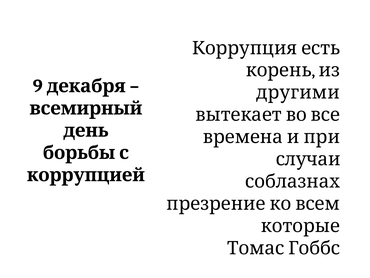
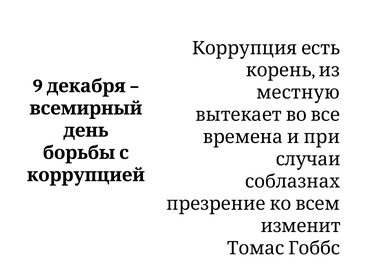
другими: другими -> местную
которые: которые -> изменит
